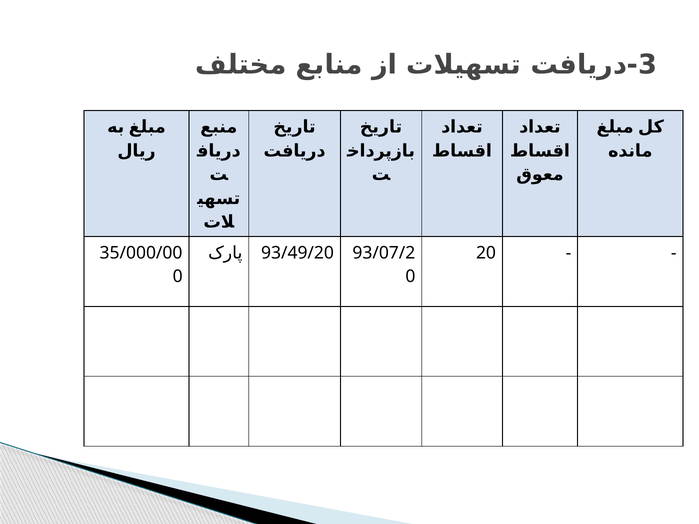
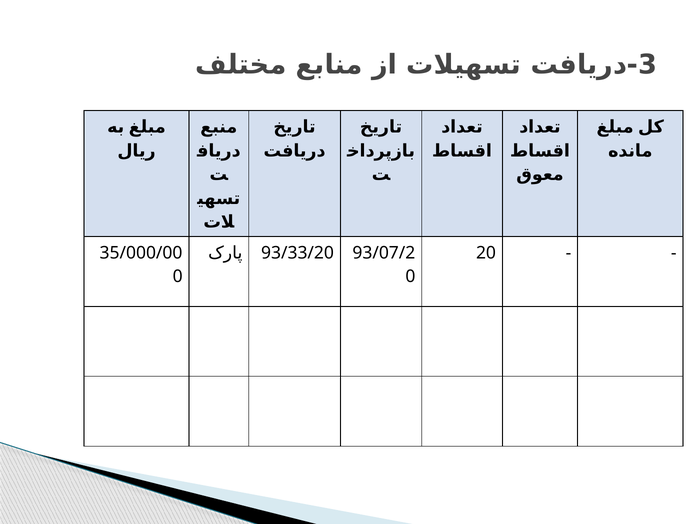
93/49/20: 93/49/20 -> 93/33/20
